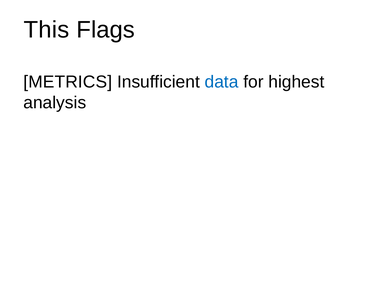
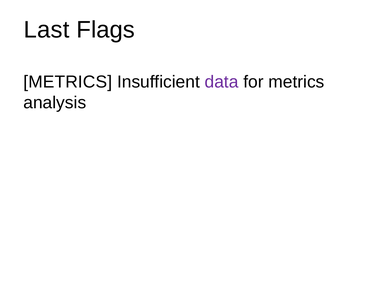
This: This -> Last
data colour: blue -> purple
for highest: highest -> metrics
